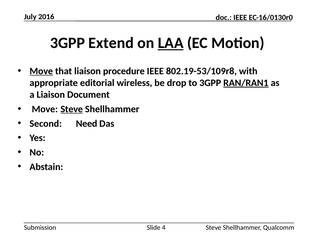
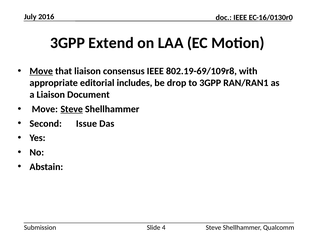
LAA underline: present -> none
procedure: procedure -> consensus
802.19-53/109r8: 802.19-53/109r8 -> 802.19-69/109r8
wireless: wireless -> includes
RAN/RAN1 underline: present -> none
Need: Need -> Issue
